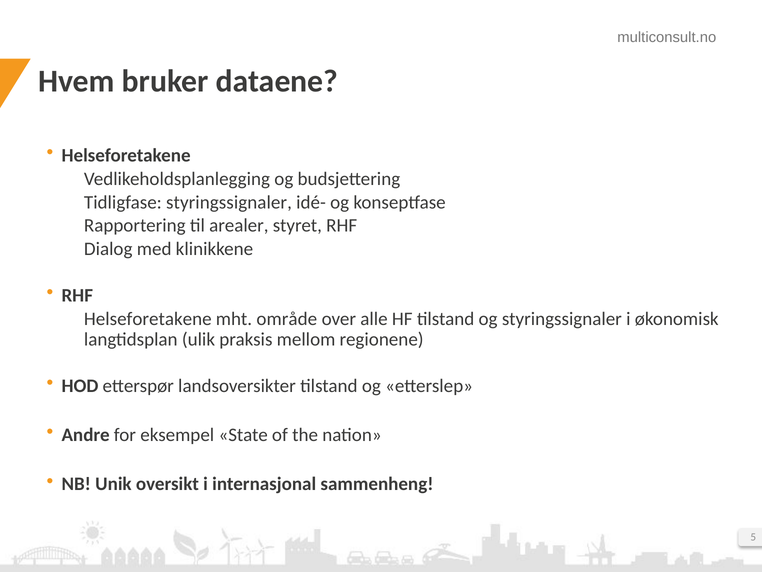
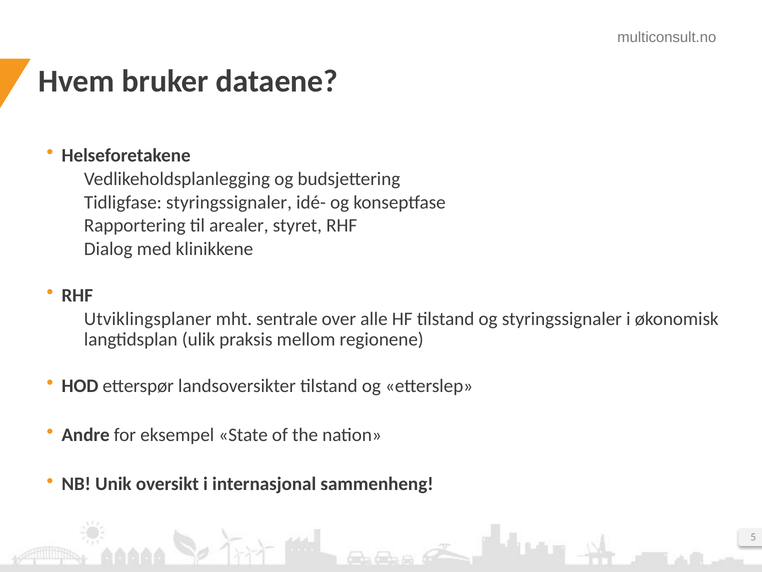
Helseforetakene at (148, 319): Helseforetakene -> Utviklingsplaner
område: område -> sentrale
